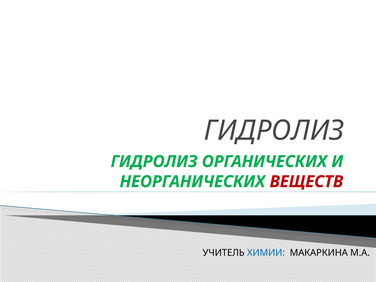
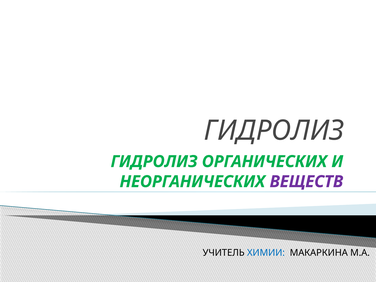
ВЕЩЕСТВ colour: red -> purple
